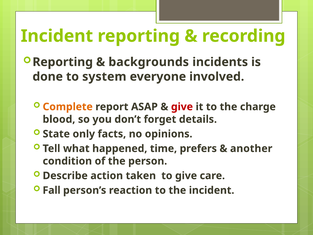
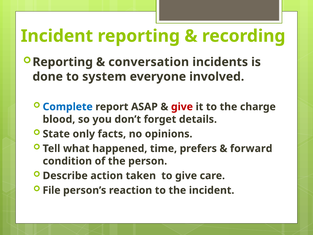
backgrounds: backgrounds -> conversation
Complete colour: orange -> blue
another: another -> forward
Fall: Fall -> File
